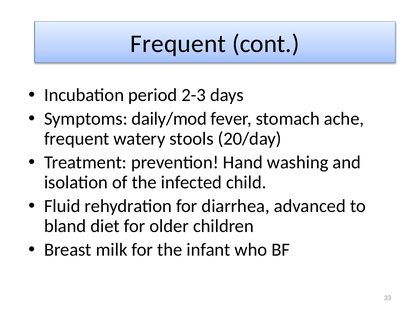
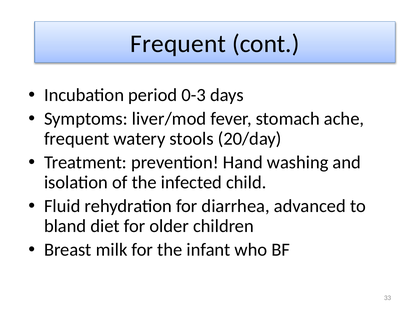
2-3: 2-3 -> 0-3
daily/mod: daily/mod -> liver/mod
